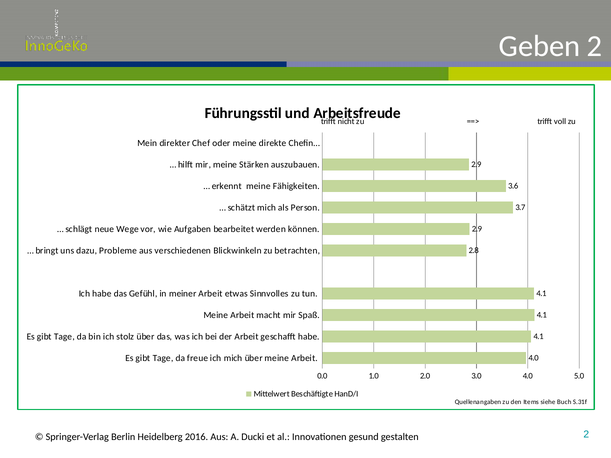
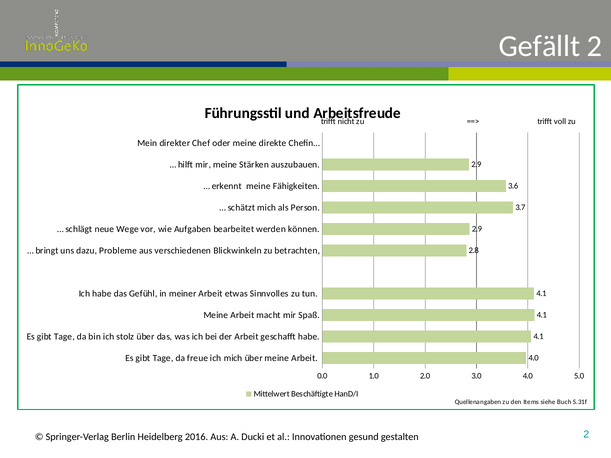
Geben: Geben -> Gefällt
